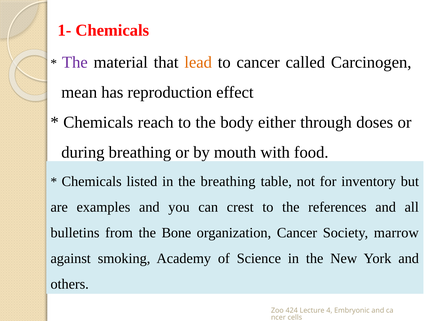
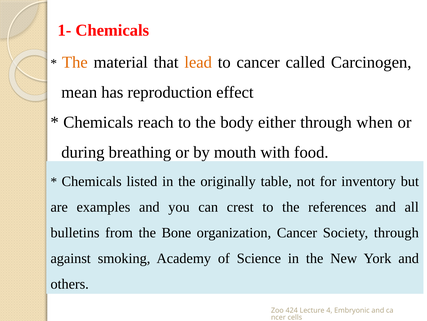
The at (75, 62) colour: purple -> orange
doses: doses -> when
the breathing: breathing -> originally
Society marrow: marrow -> through
